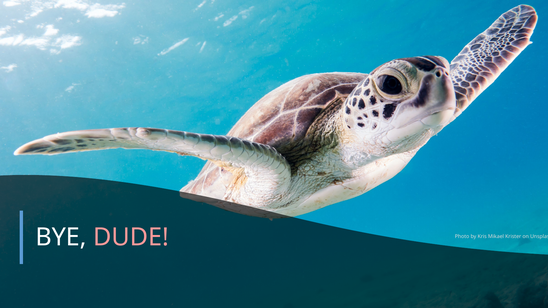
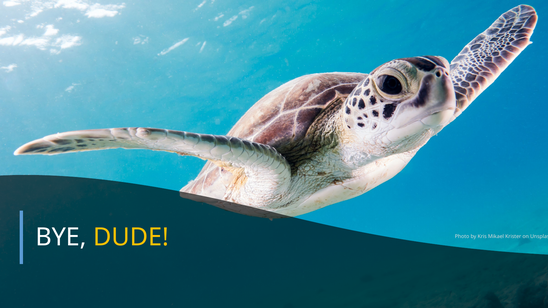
DUDE colour: pink -> yellow
